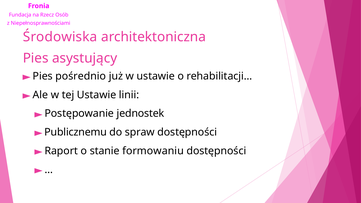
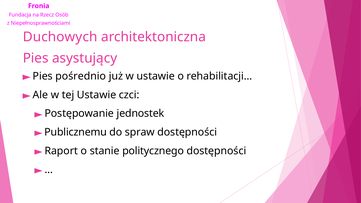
Środowiska: Środowiska -> Duchowych
linii: linii -> czci
formowaniu: formowaniu -> politycznego
